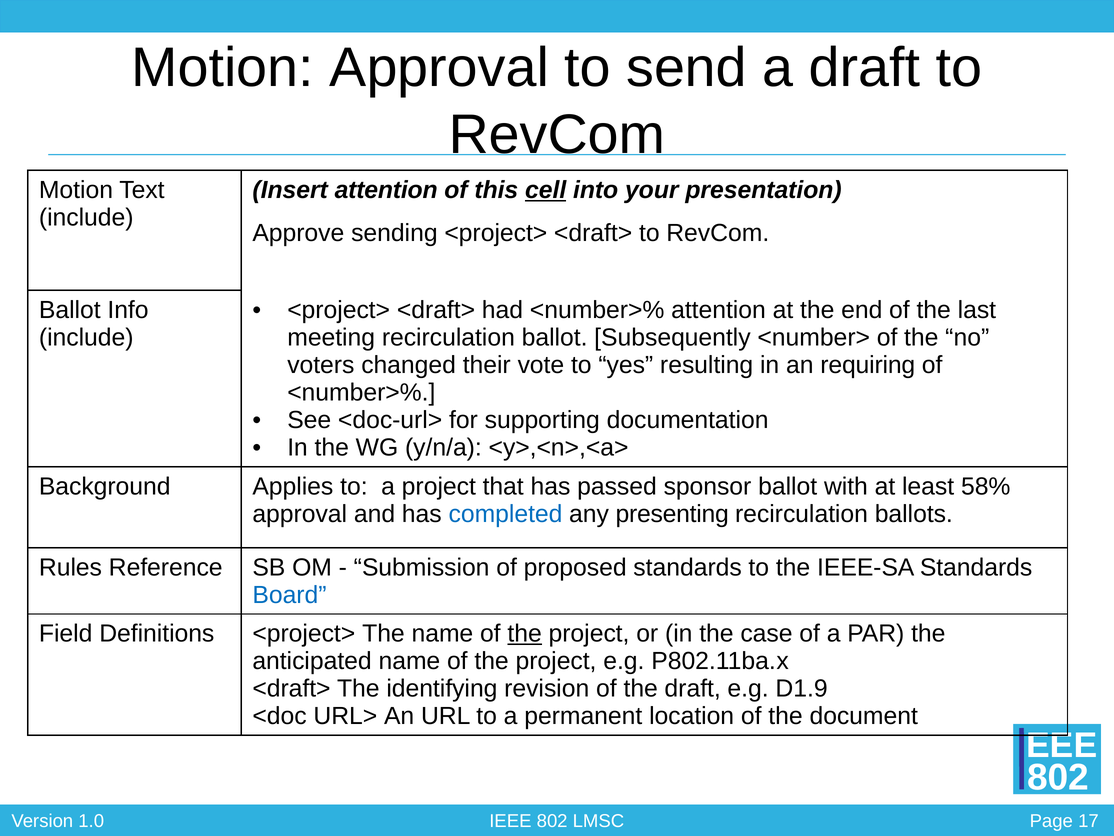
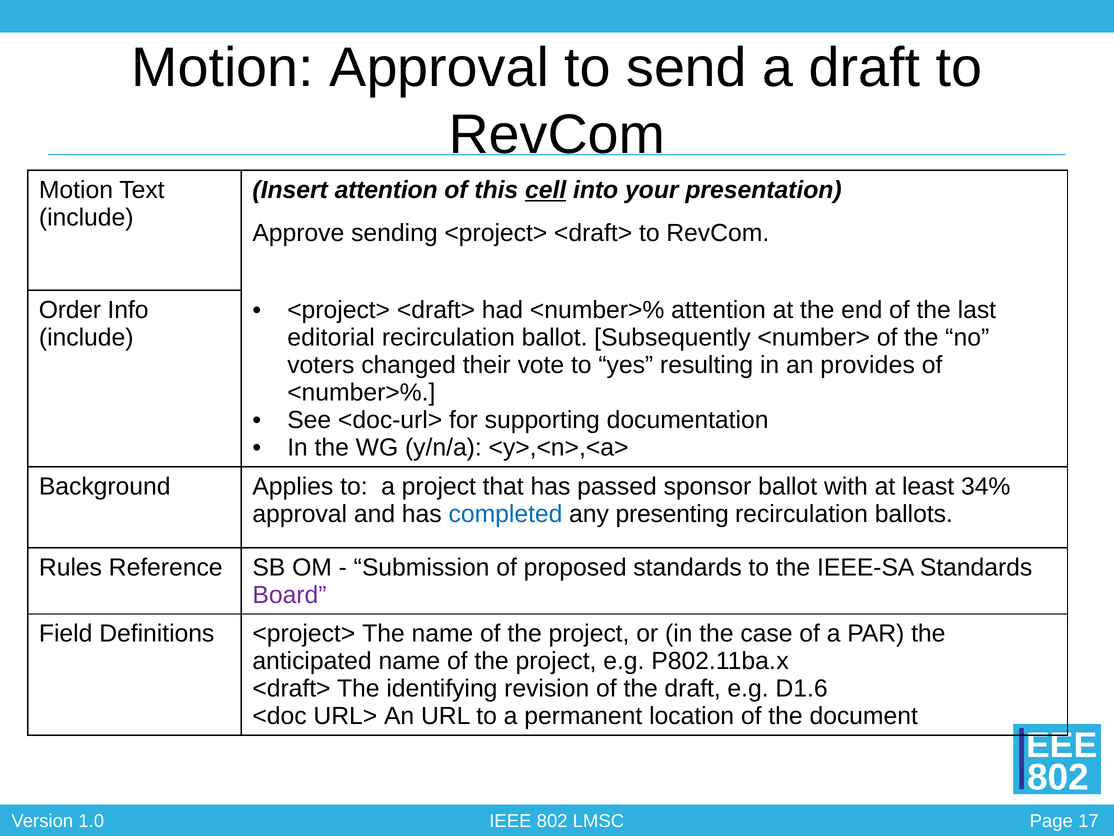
Ballot at (70, 310): Ballot -> Order
meeting: meeting -> editorial
requiring: requiring -> provides
58%: 58% -> 34%
Board colour: blue -> purple
the at (525, 633) underline: present -> none
D1.9: D1.9 -> D1.6
